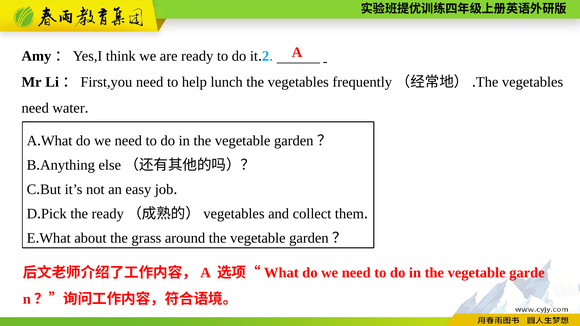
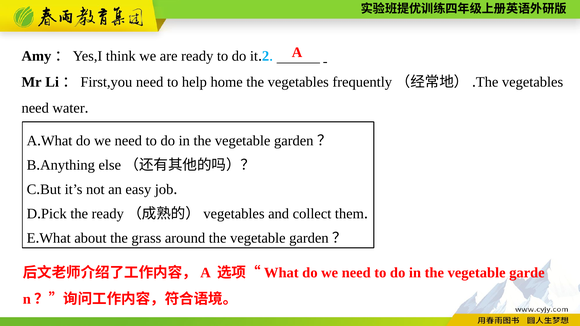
lunch: lunch -> home
